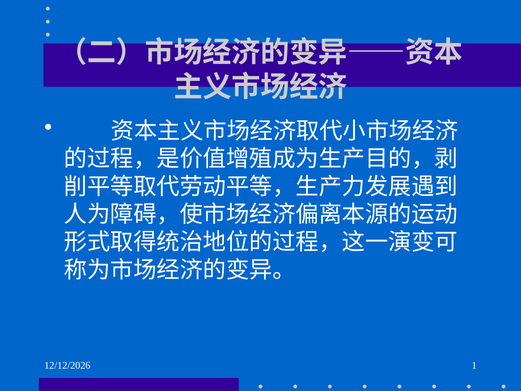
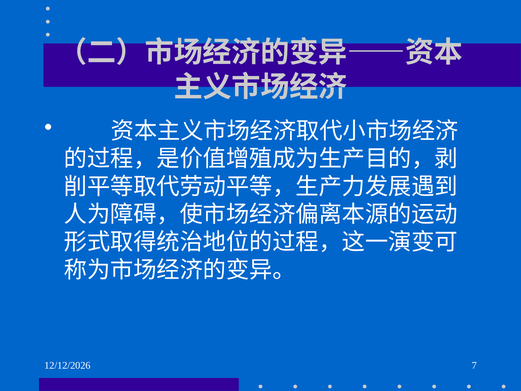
1: 1 -> 7
